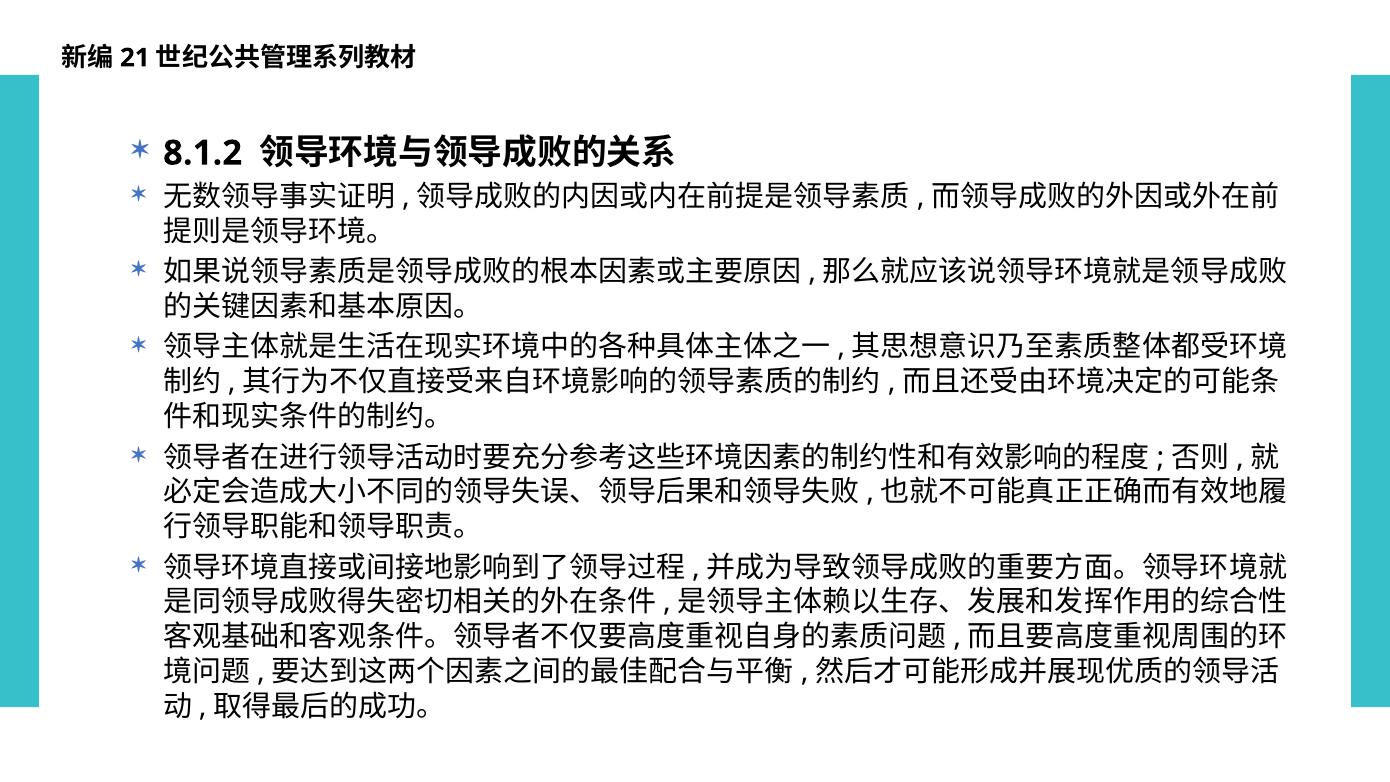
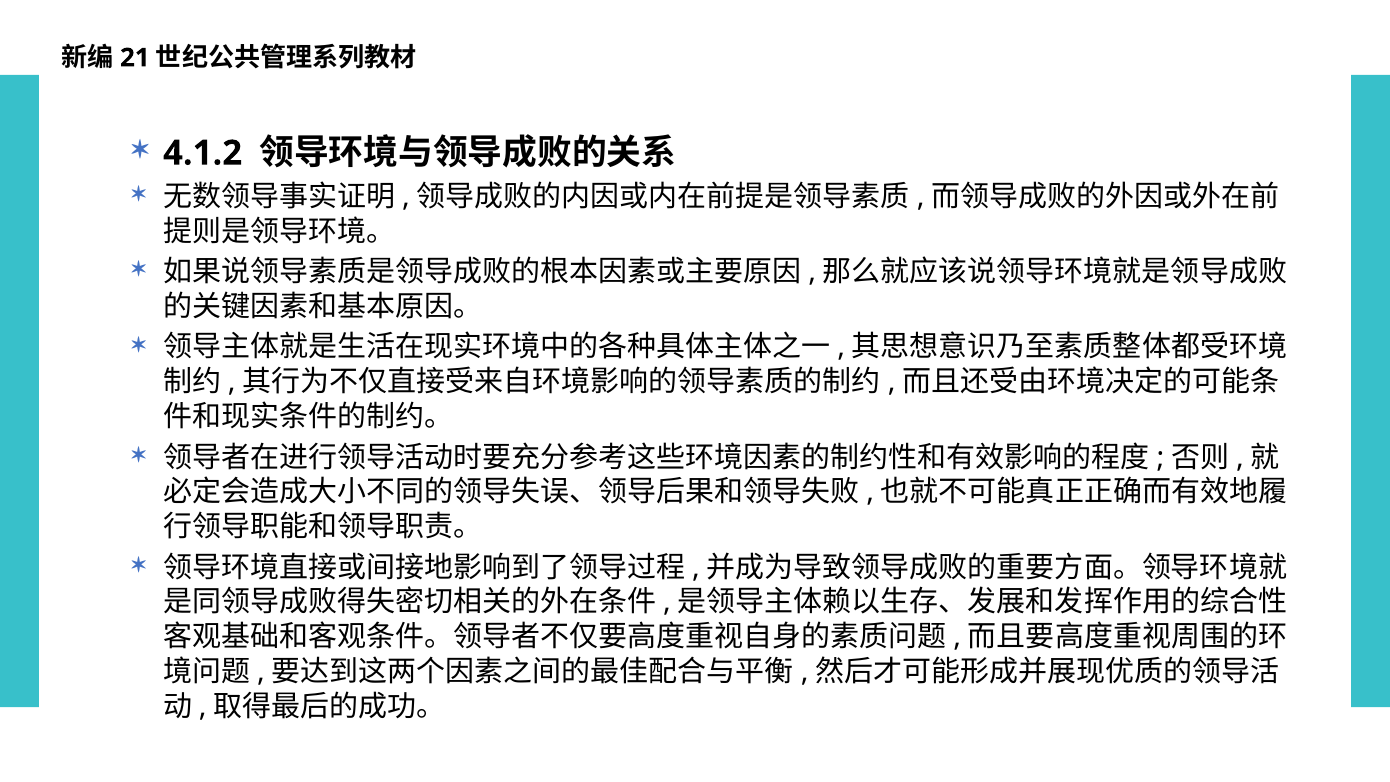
8.1.2: 8.1.2 -> 4.1.2
